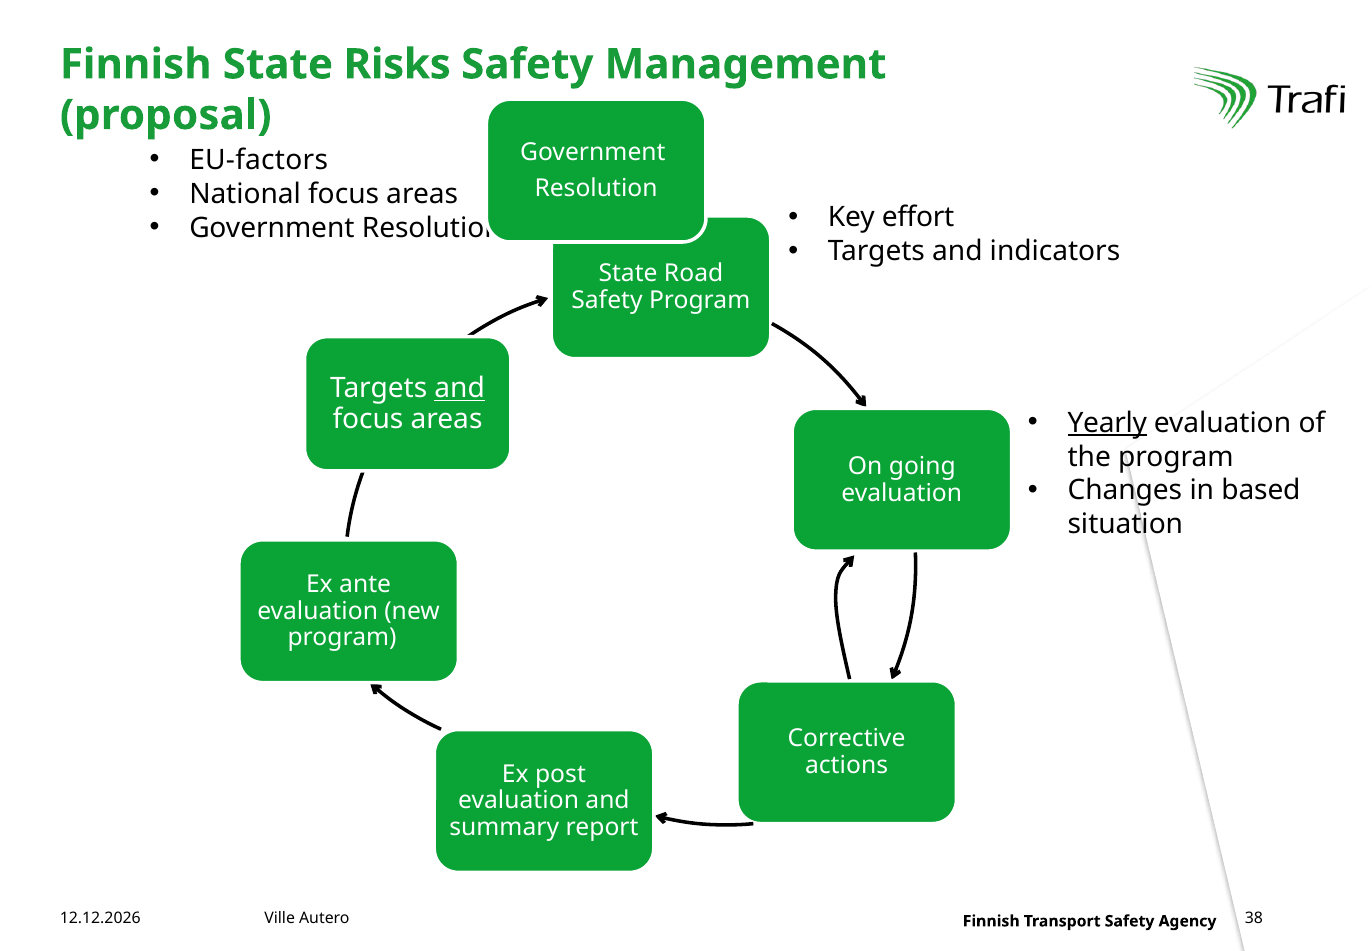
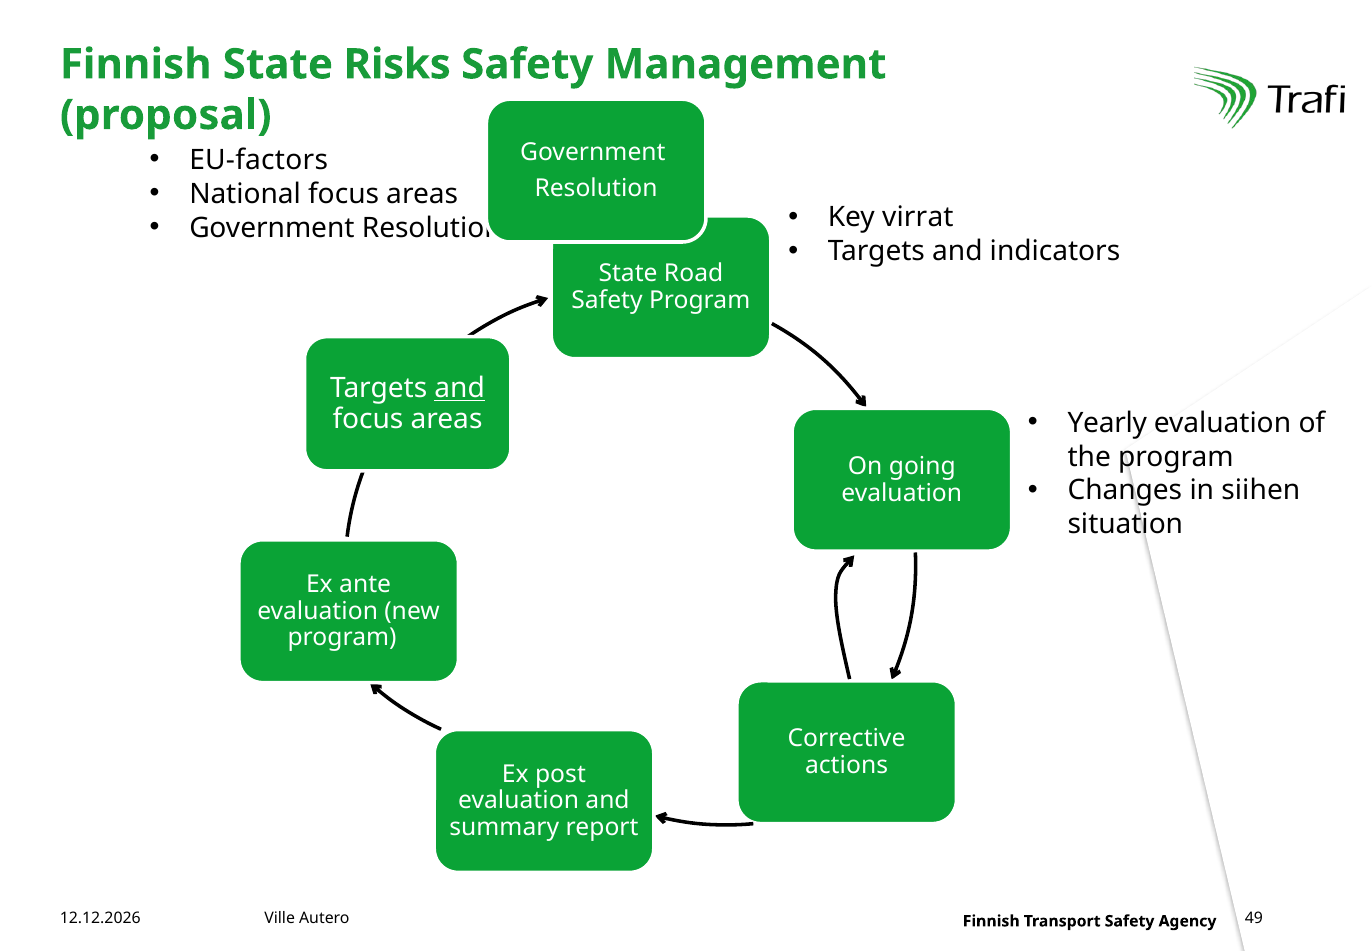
effort: effort -> virrat
Yearly underline: present -> none
based: based -> siihen
38: 38 -> 49
